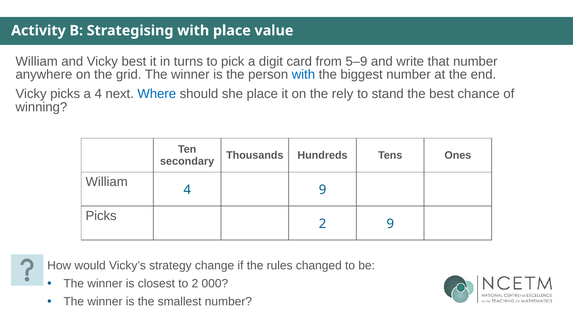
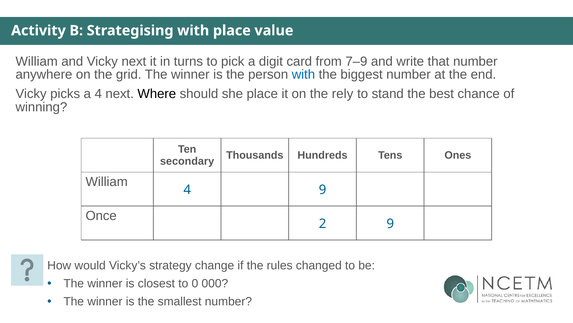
Vicky best: best -> next
5–9: 5–9 -> 7–9
Where colour: blue -> black
Picks at (101, 215): Picks -> Once
to 2: 2 -> 0
